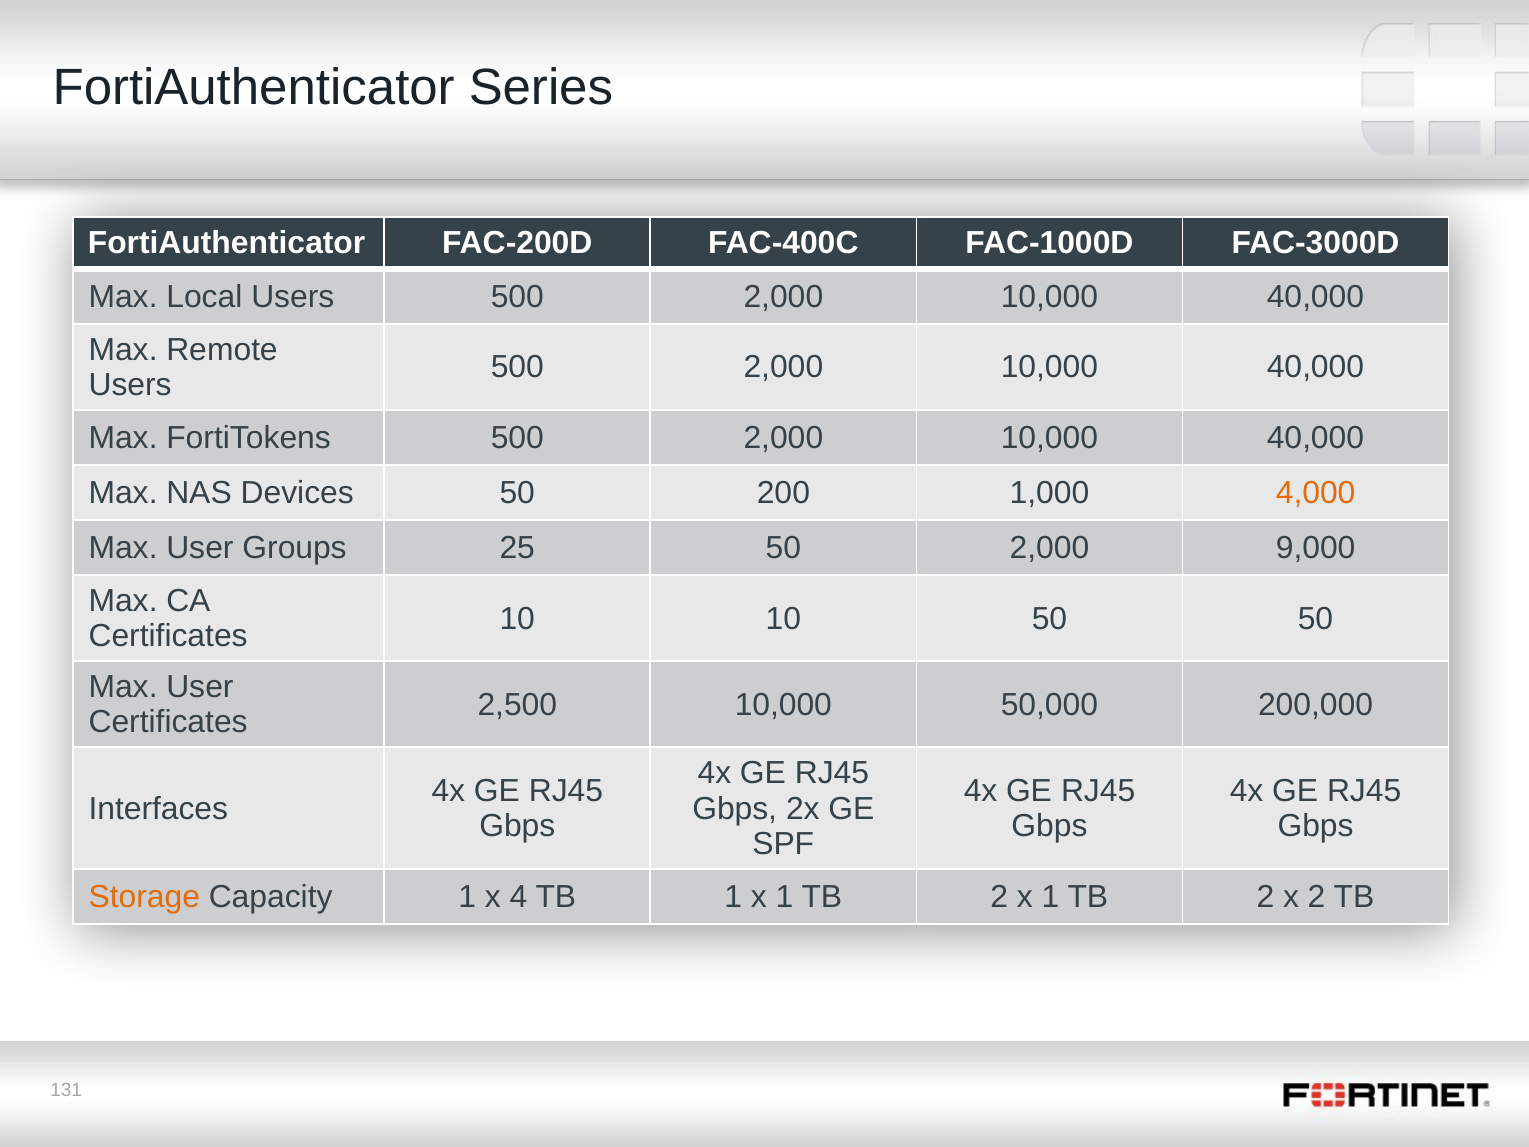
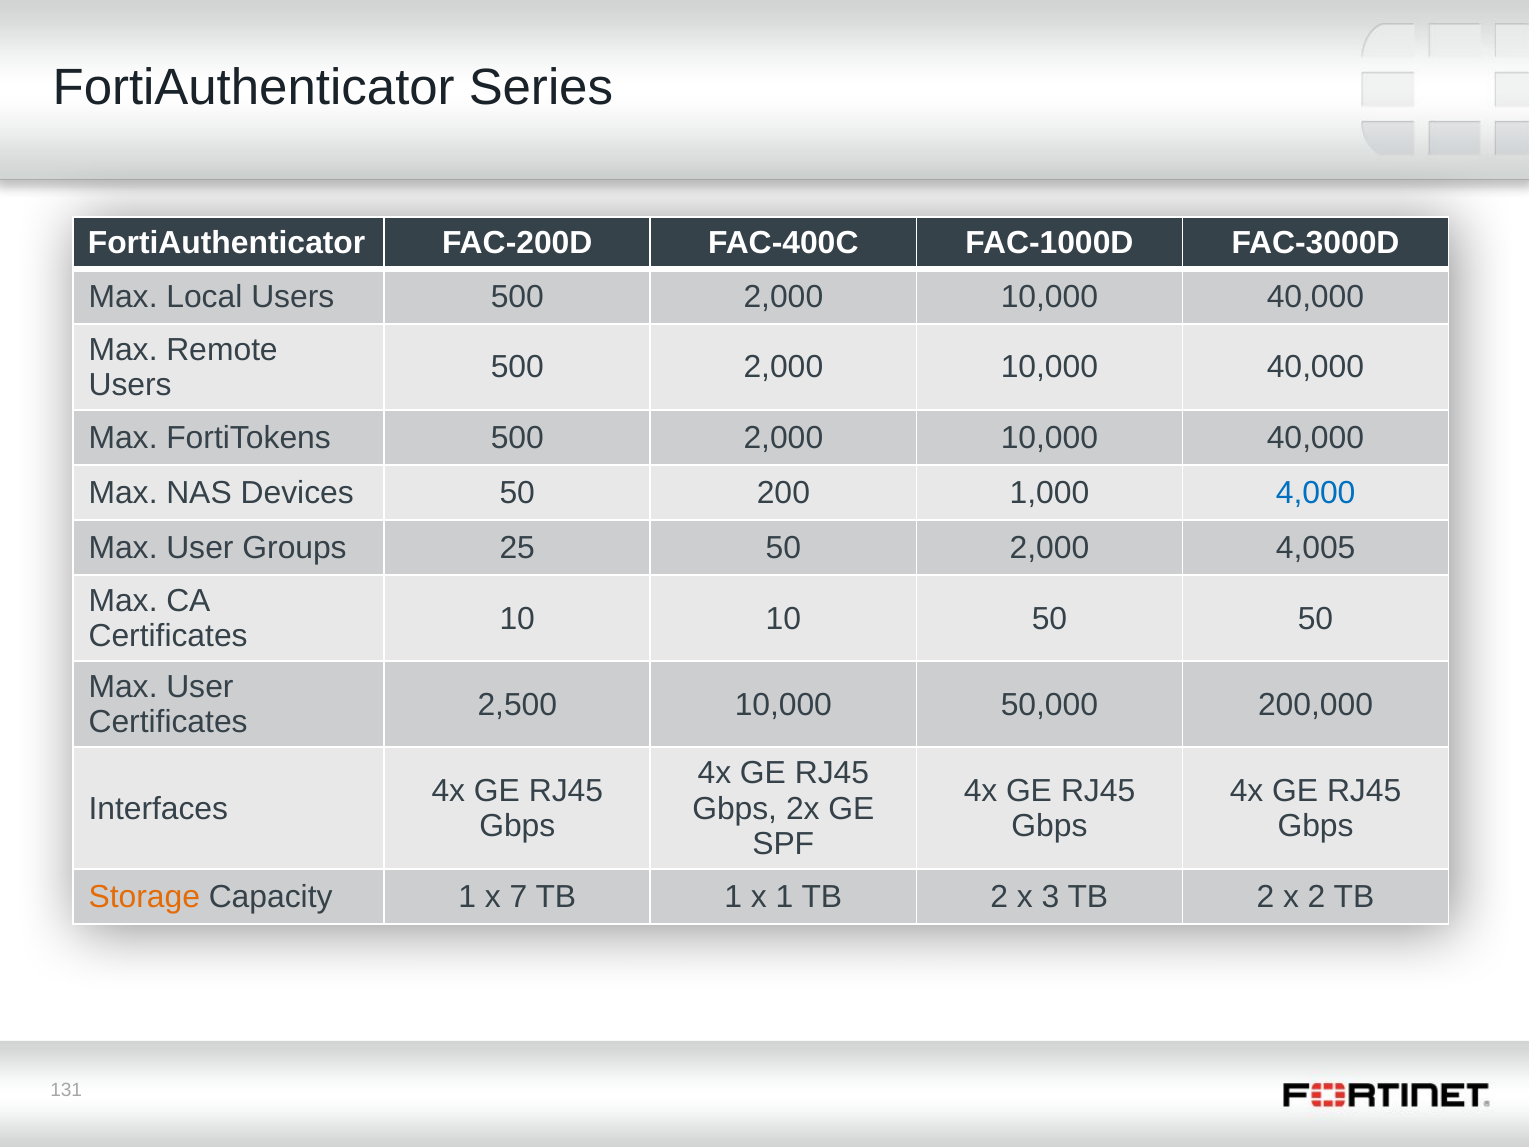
4,000 colour: orange -> blue
9,000: 9,000 -> 4,005
4: 4 -> 7
2 x 1: 1 -> 3
